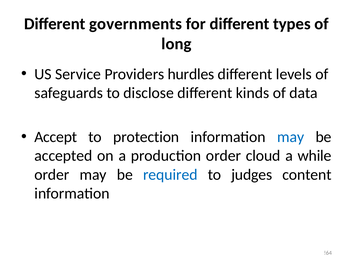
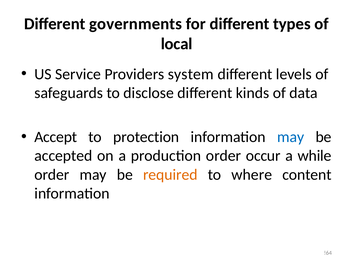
long: long -> local
hurdles: hurdles -> system
cloud: cloud -> occur
required colour: blue -> orange
judges: judges -> where
